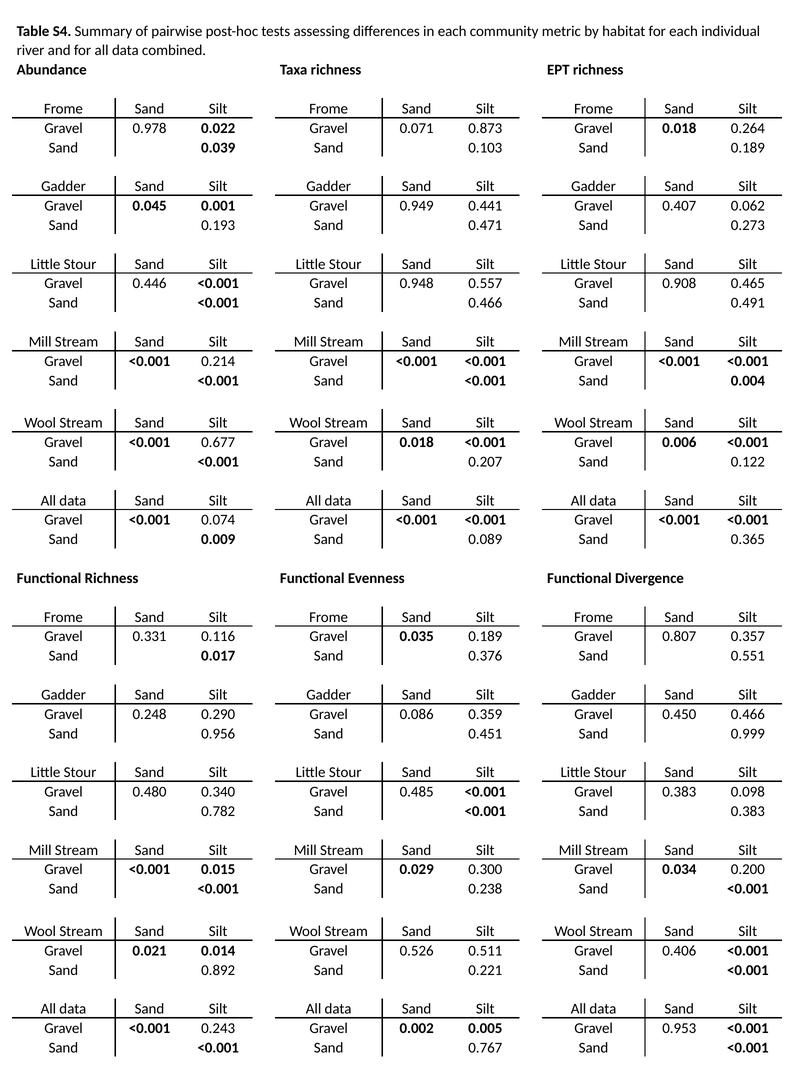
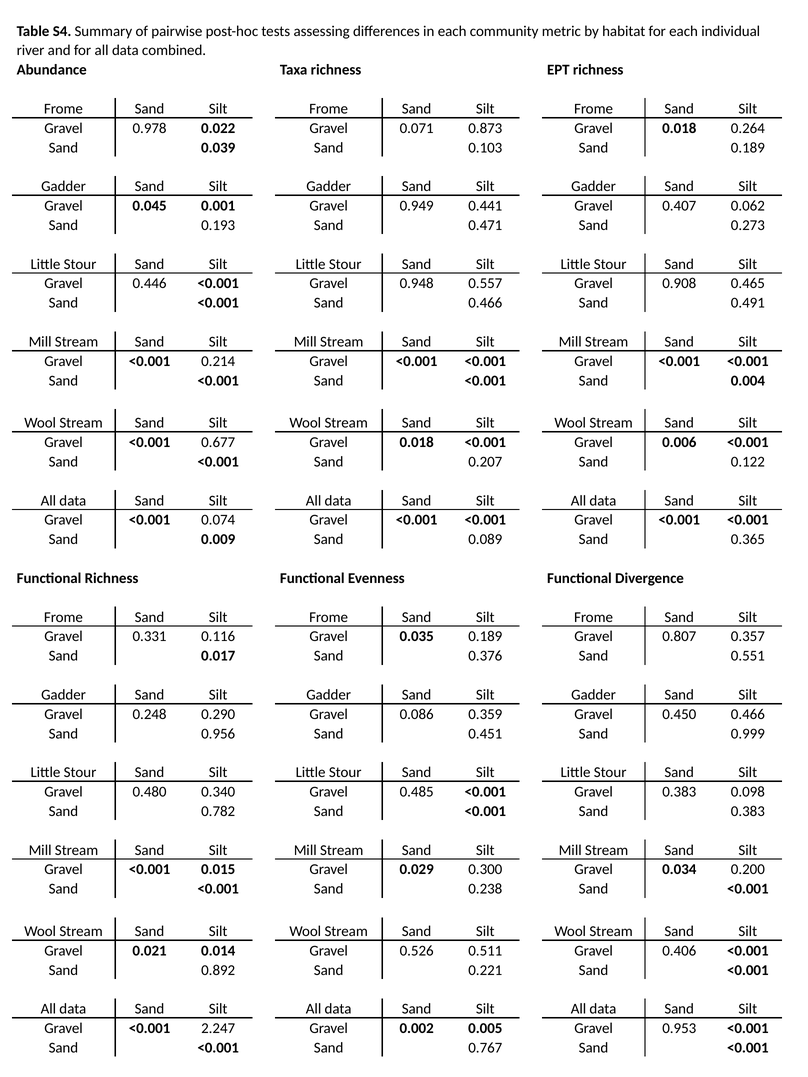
0.243: 0.243 -> 2.247
